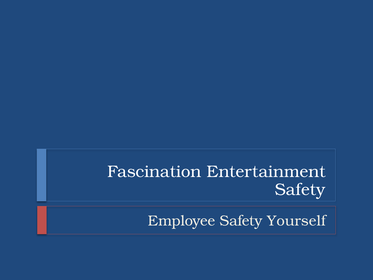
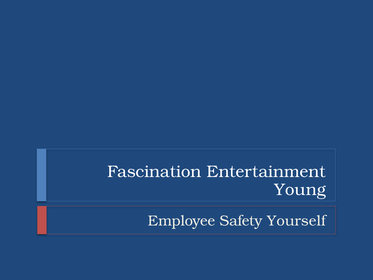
Safety at (300, 189): Safety -> Young
